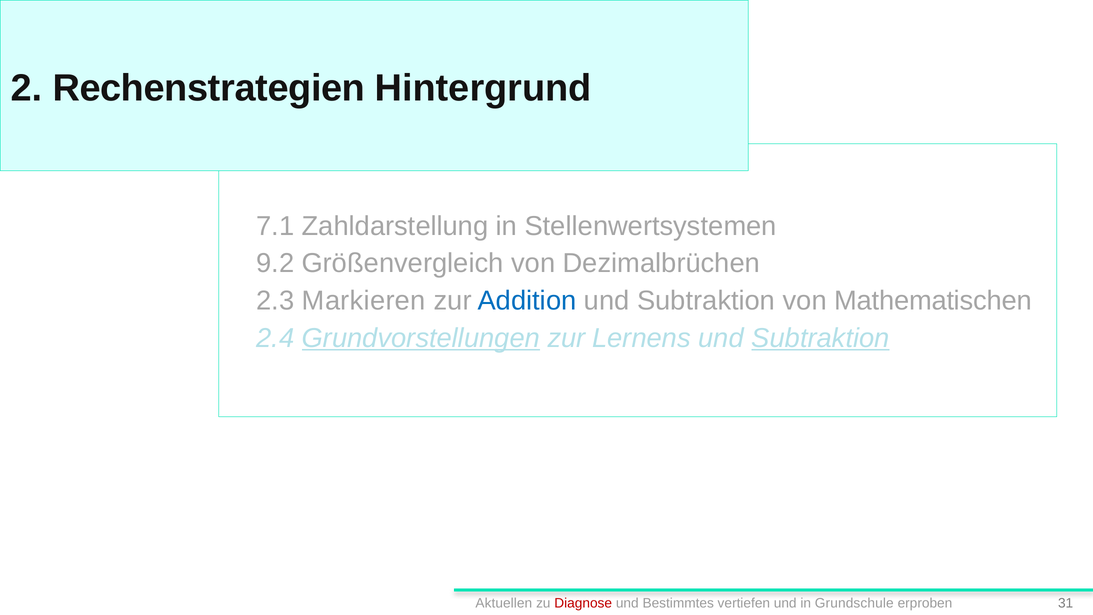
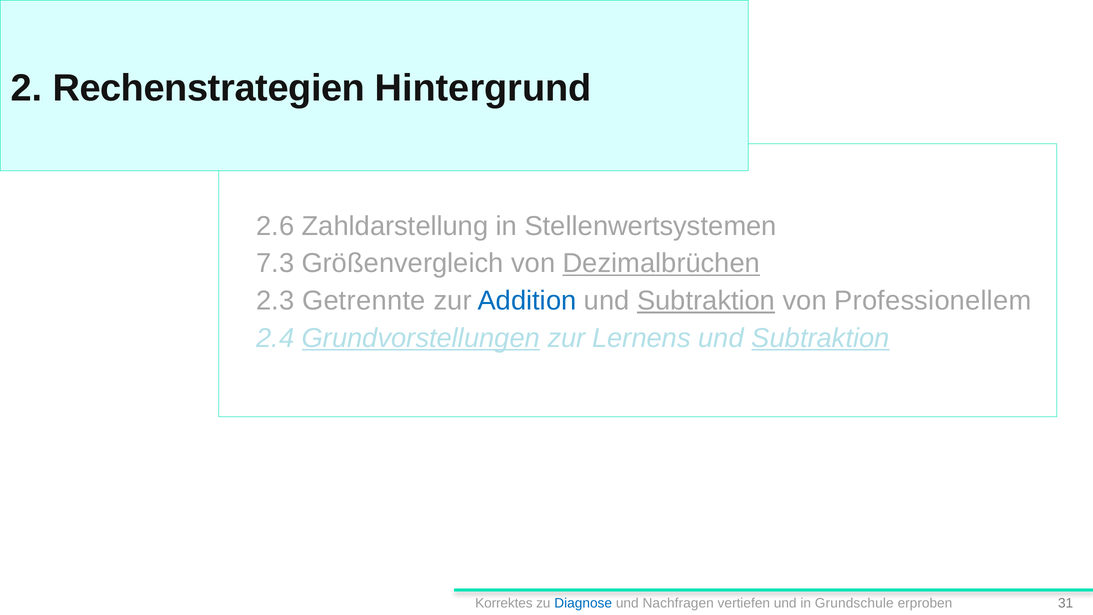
7.1: 7.1 -> 2.6
9.2: 9.2 -> 7.3
Dezimalbrüchen underline: none -> present
Markieren: Markieren -> Getrennte
Subtraktion at (706, 301) underline: none -> present
Mathematischen: Mathematischen -> Professionellem
Aktuellen: Aktuellen -> Korrektes
Diagnose colour: red -> blue
Bestimmtes: Bestimmtes -> Nachfragen
